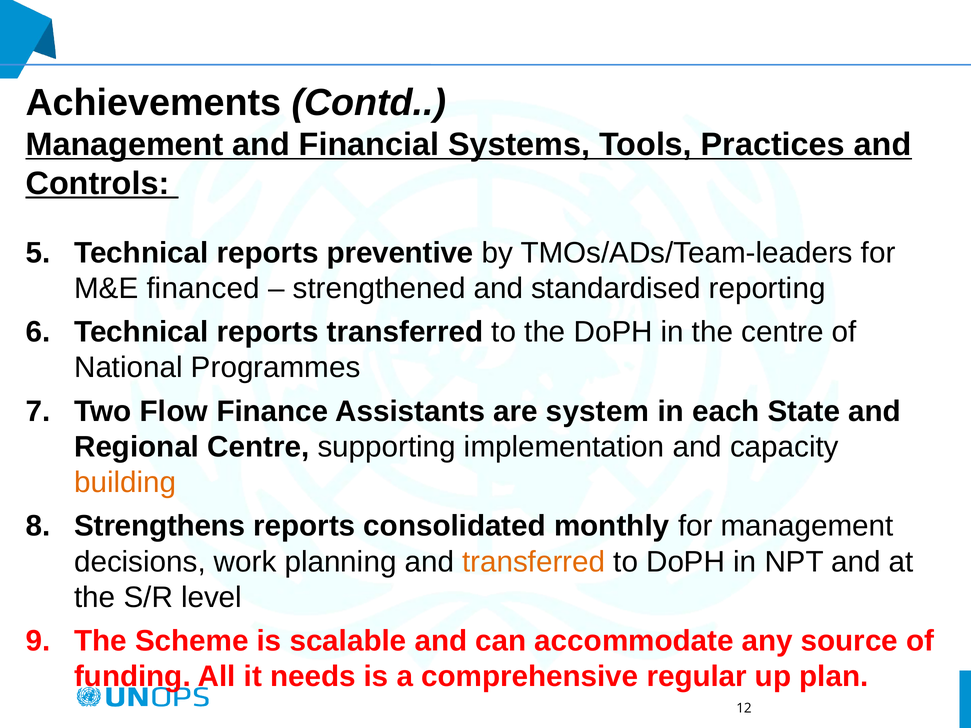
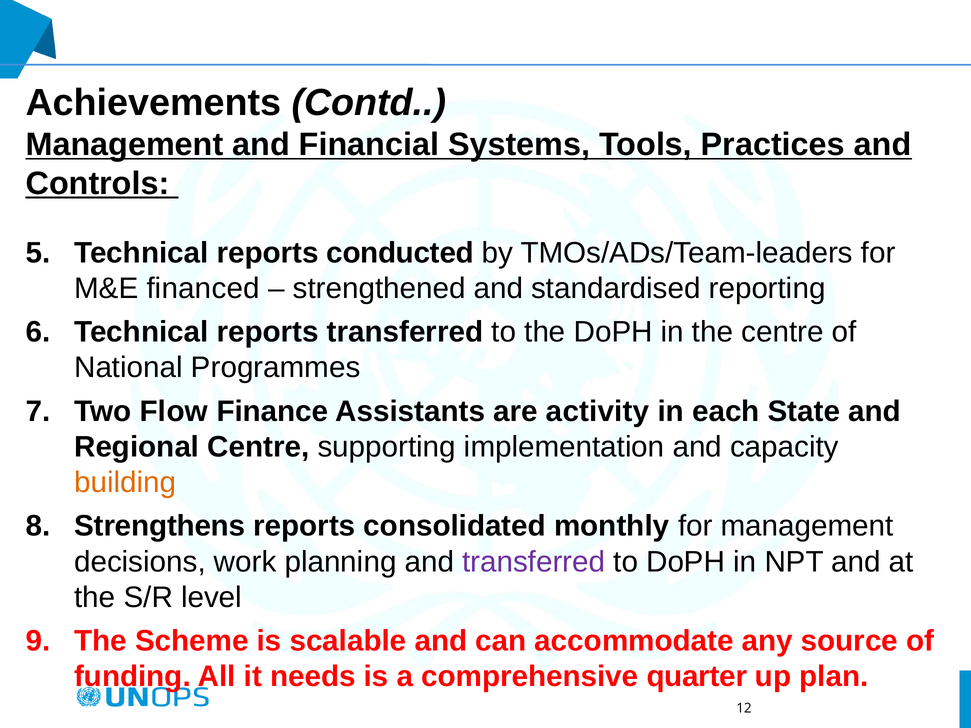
preventive: preventive -> conducted
system: system -> activity
transferred at (534, 562) colour: orange -> purple
regular: regular -> quarter
